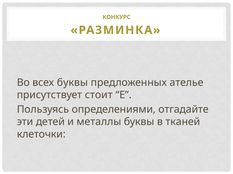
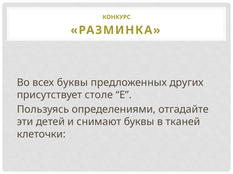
ателье: ателье -> других
стоит: стоит -> столе
металлы: металлы -> снимают
